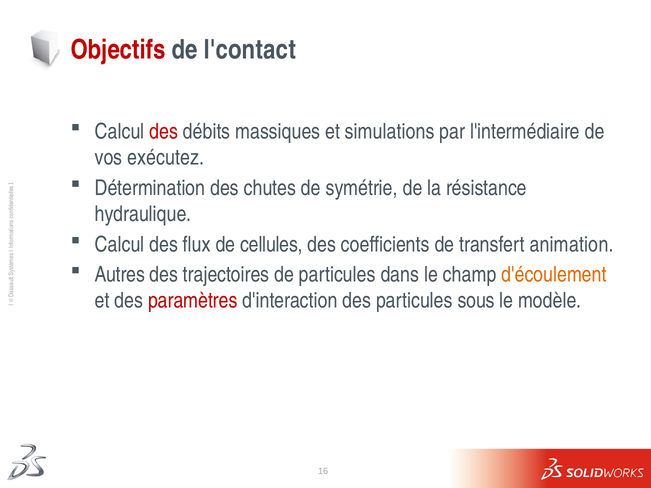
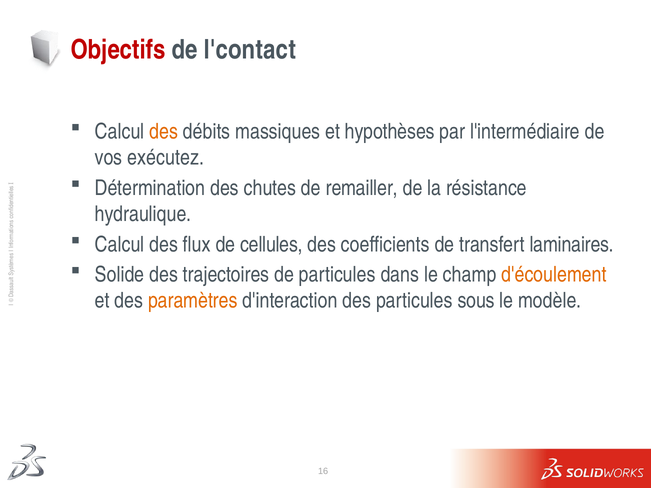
des at (164, 132) colour: red -> orange
simulations: simulations -> hypothèses
symétrie: symétrie -> remailler
animation: animation -> laminaires
Autres: Autres -> Solide
paramètres colour: red -> orange
